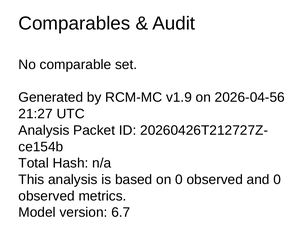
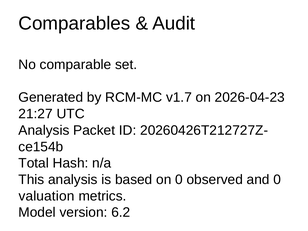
v1.9: v1.9 -> v1.7
2026-04-56: 2026-04-56 -> 2026-04-23
observed at (47, 196): observed -> valuation
6.7: 6.7 -> 6.2
